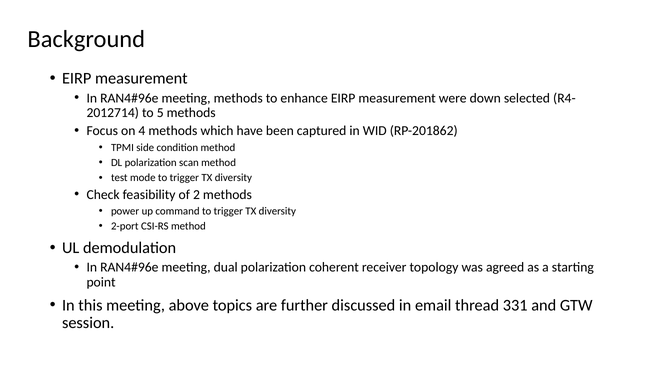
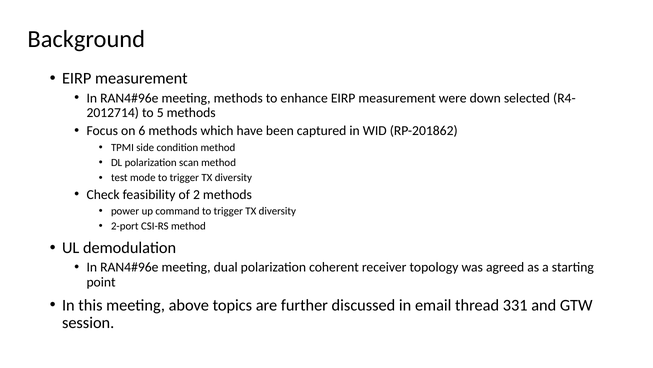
4: 4 -> 6
